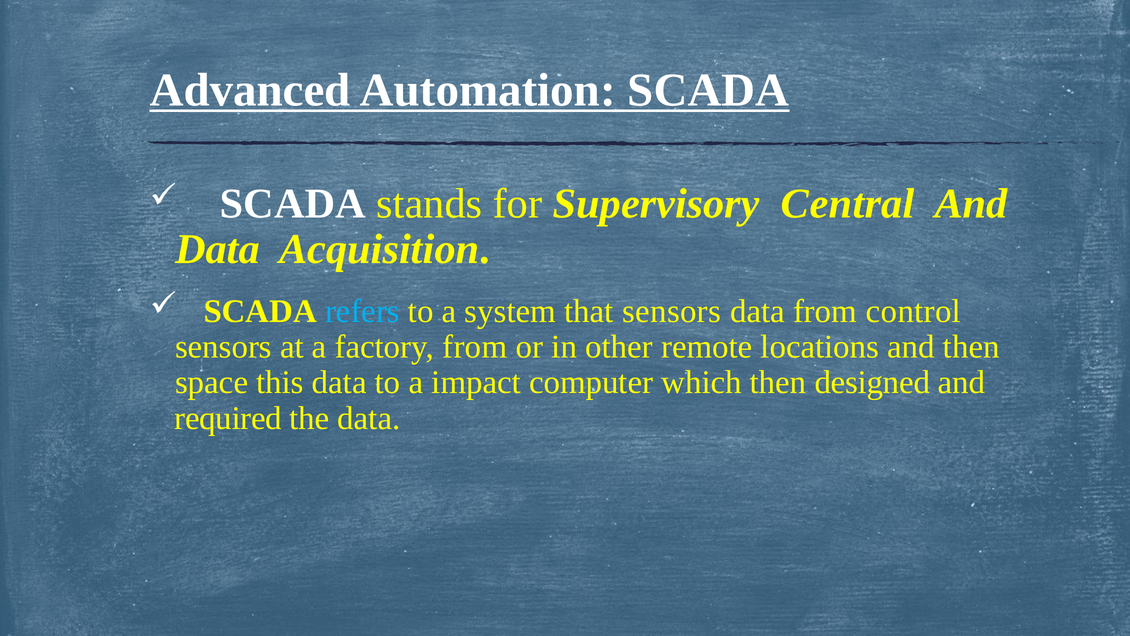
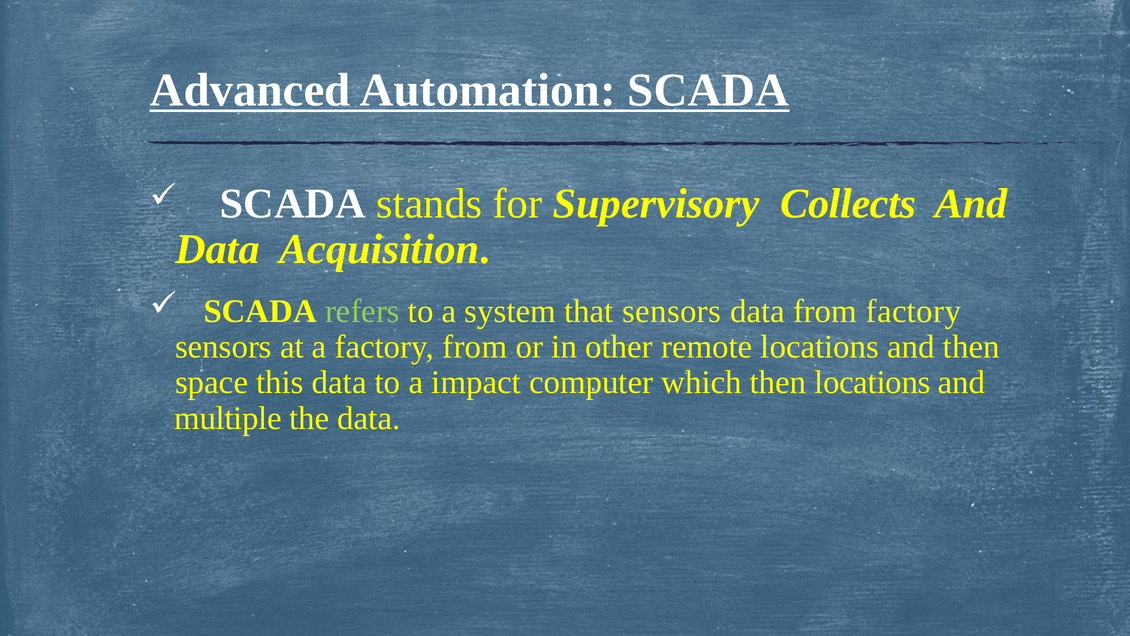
Central: Central -> Collects
refers colour: light blue -> light green
from control: control -> factory
then designed: designed -> locations
required: required -> multiple
